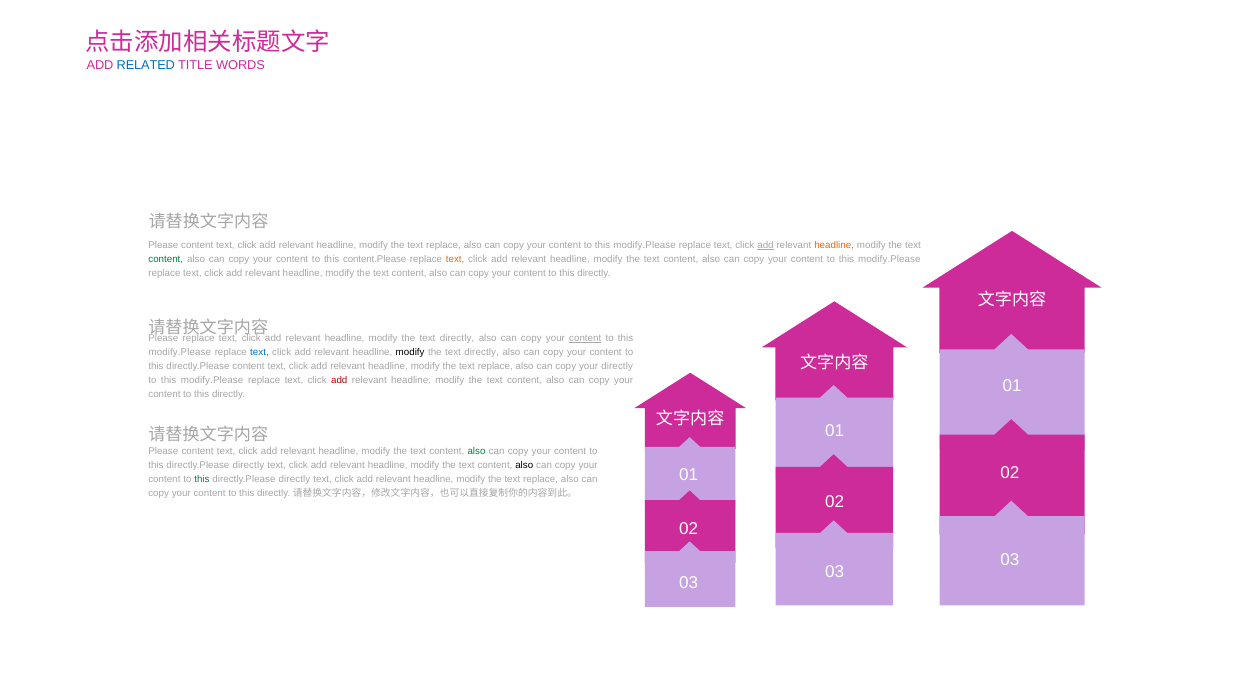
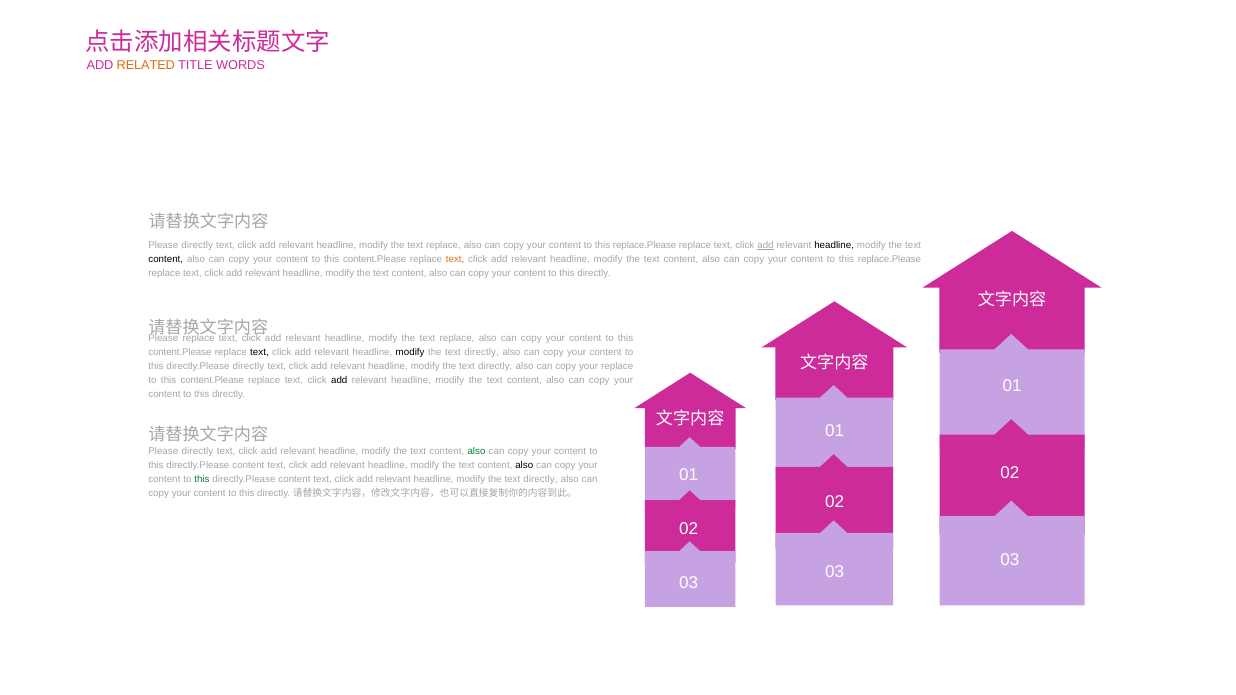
RELATED colour: blue -> orange
content at (197, 245): content -> directly
modify.Please at (645, 245): modify.Please -> replace.Please
headline at (834, 245) colour: orange -> black
content at (166, 259) colour: green -> black
modify.Please at (889, 259): modify.Please -> replace.Please
directly at (457, 338): directly -> replace
content at (585, 338) underline: present -> none
modify.Please at (180, 352): modify.Please -> content.Please
text at (259, 352) colour: blue -> black
directly.Please content: content -> directly
replace at (495, 366): replace -> directly
your directly: directly -> replace
modify.Please at (212, 380): modify.Please -> content.Please
add at (339, 380) colour: red -> black
content at (198, 452): content -> directly
directly at (248, 466): directly -> content
directly at (294, 480): directly -> content
replace at (541, 480): replace -> directly
